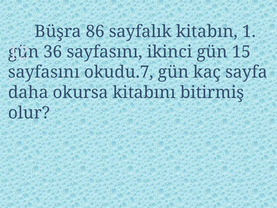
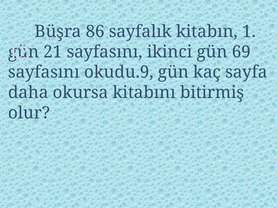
36: 36 -> 21
15: 15 -> 69
okudu.7: okudu.7 -> okudu.9
